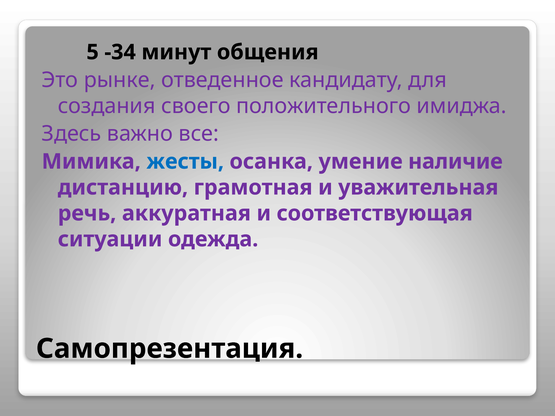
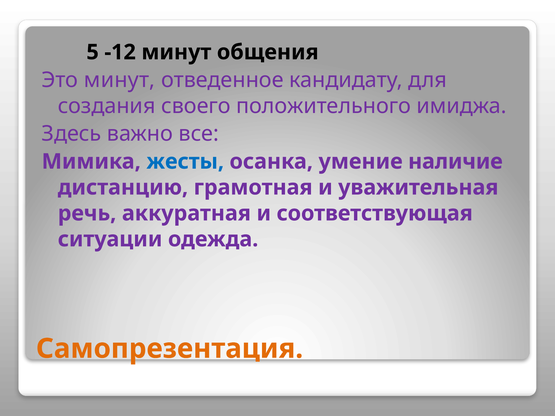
-34: -34 -> -12
Это рынке: рынке -> минут
Самопрезентация colour: black -> orange
